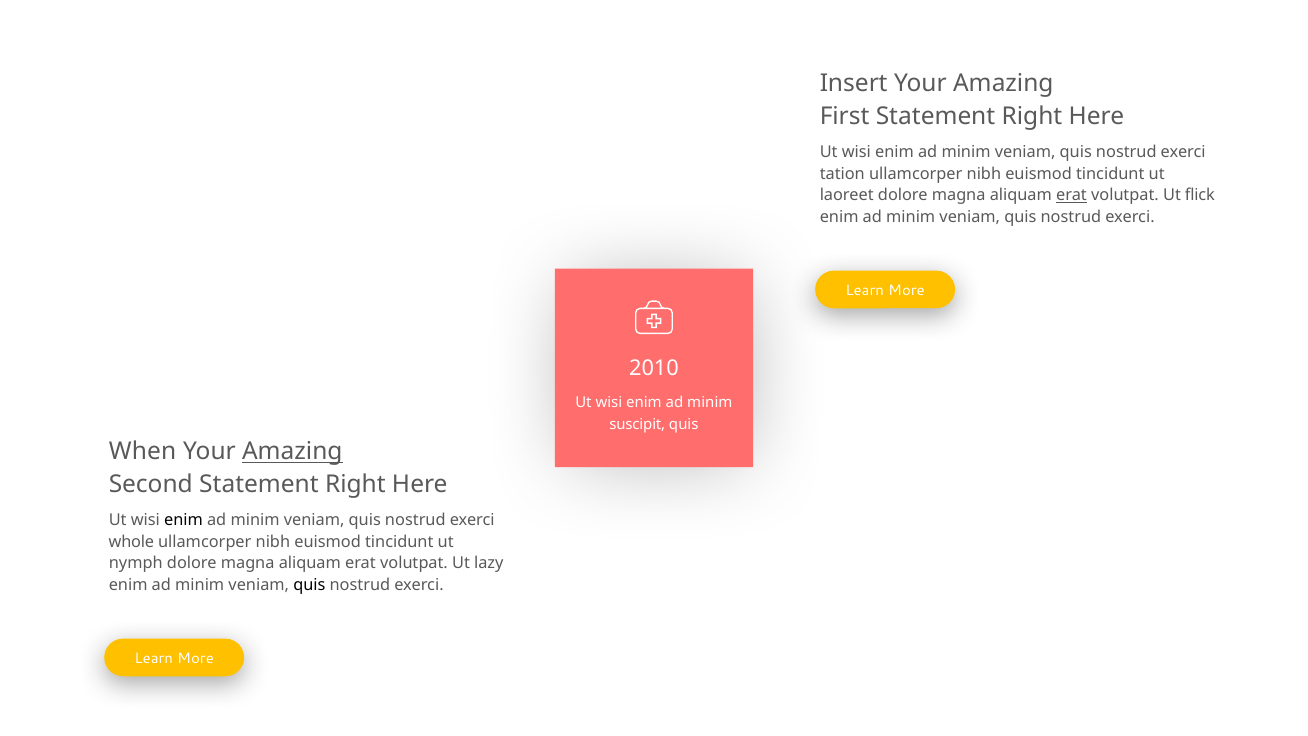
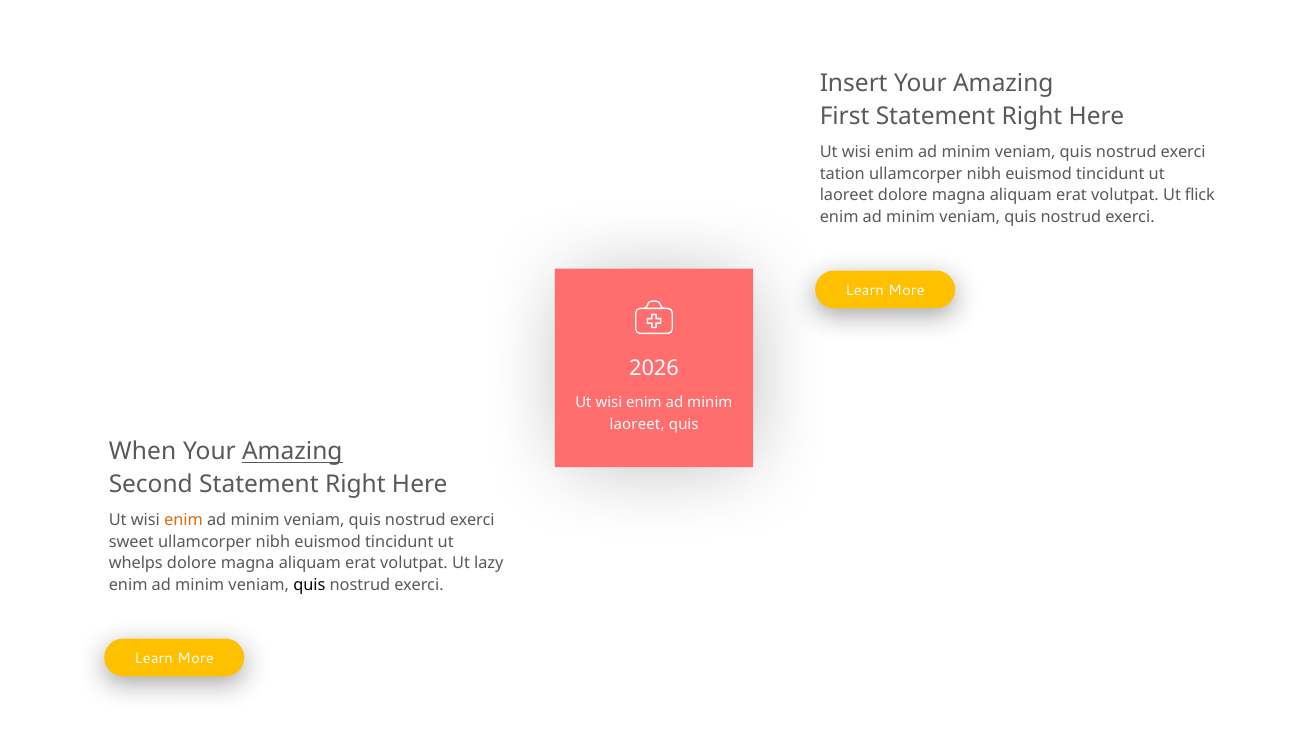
erat at (1072, 195) underline: present -> none
2010: 2010 -> 2026
suscipit at (637, 424): suscipit -> laoreet
enim at (184, 520) colour: black -> orange
whole: whole -> sweet
nymph: nymph -> whelps
